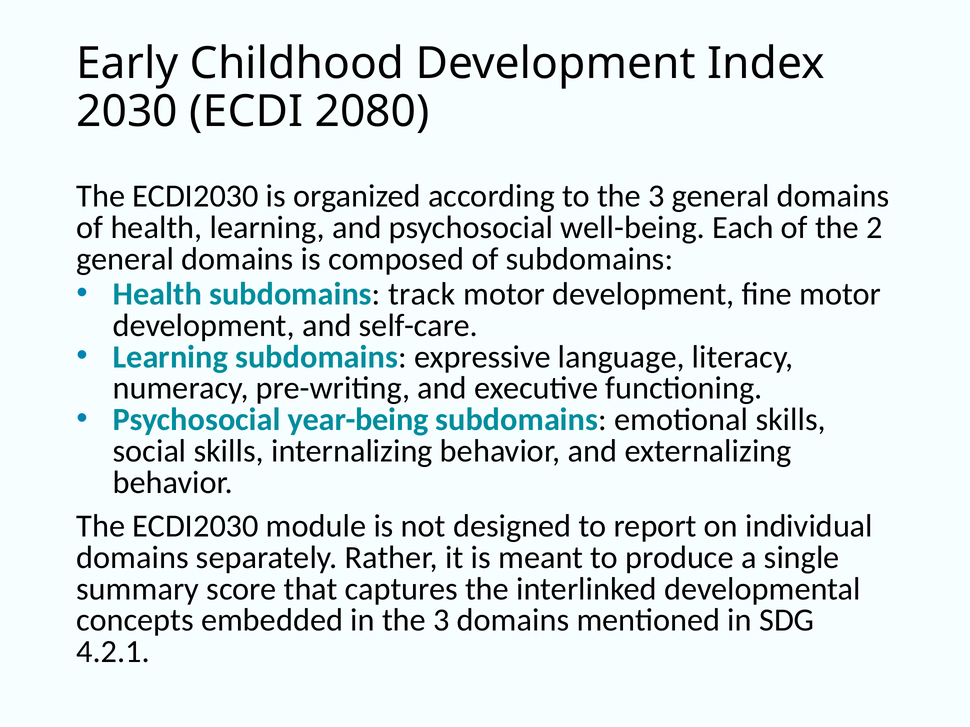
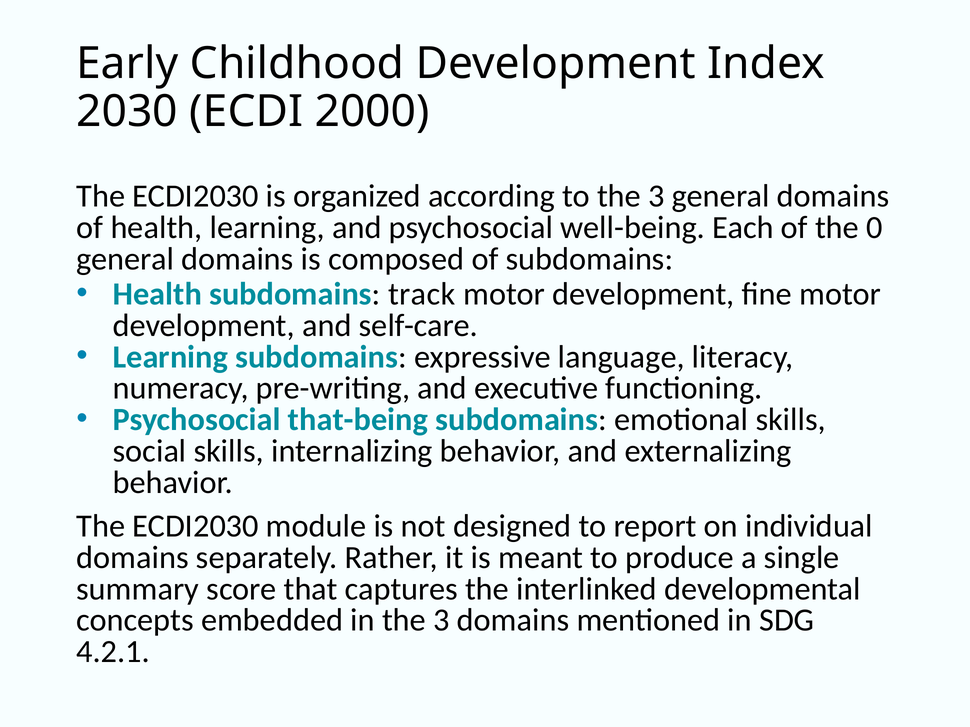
2080: 2080 -> 2000
2: 2 -> 0
year-being: year-being -> that-being
